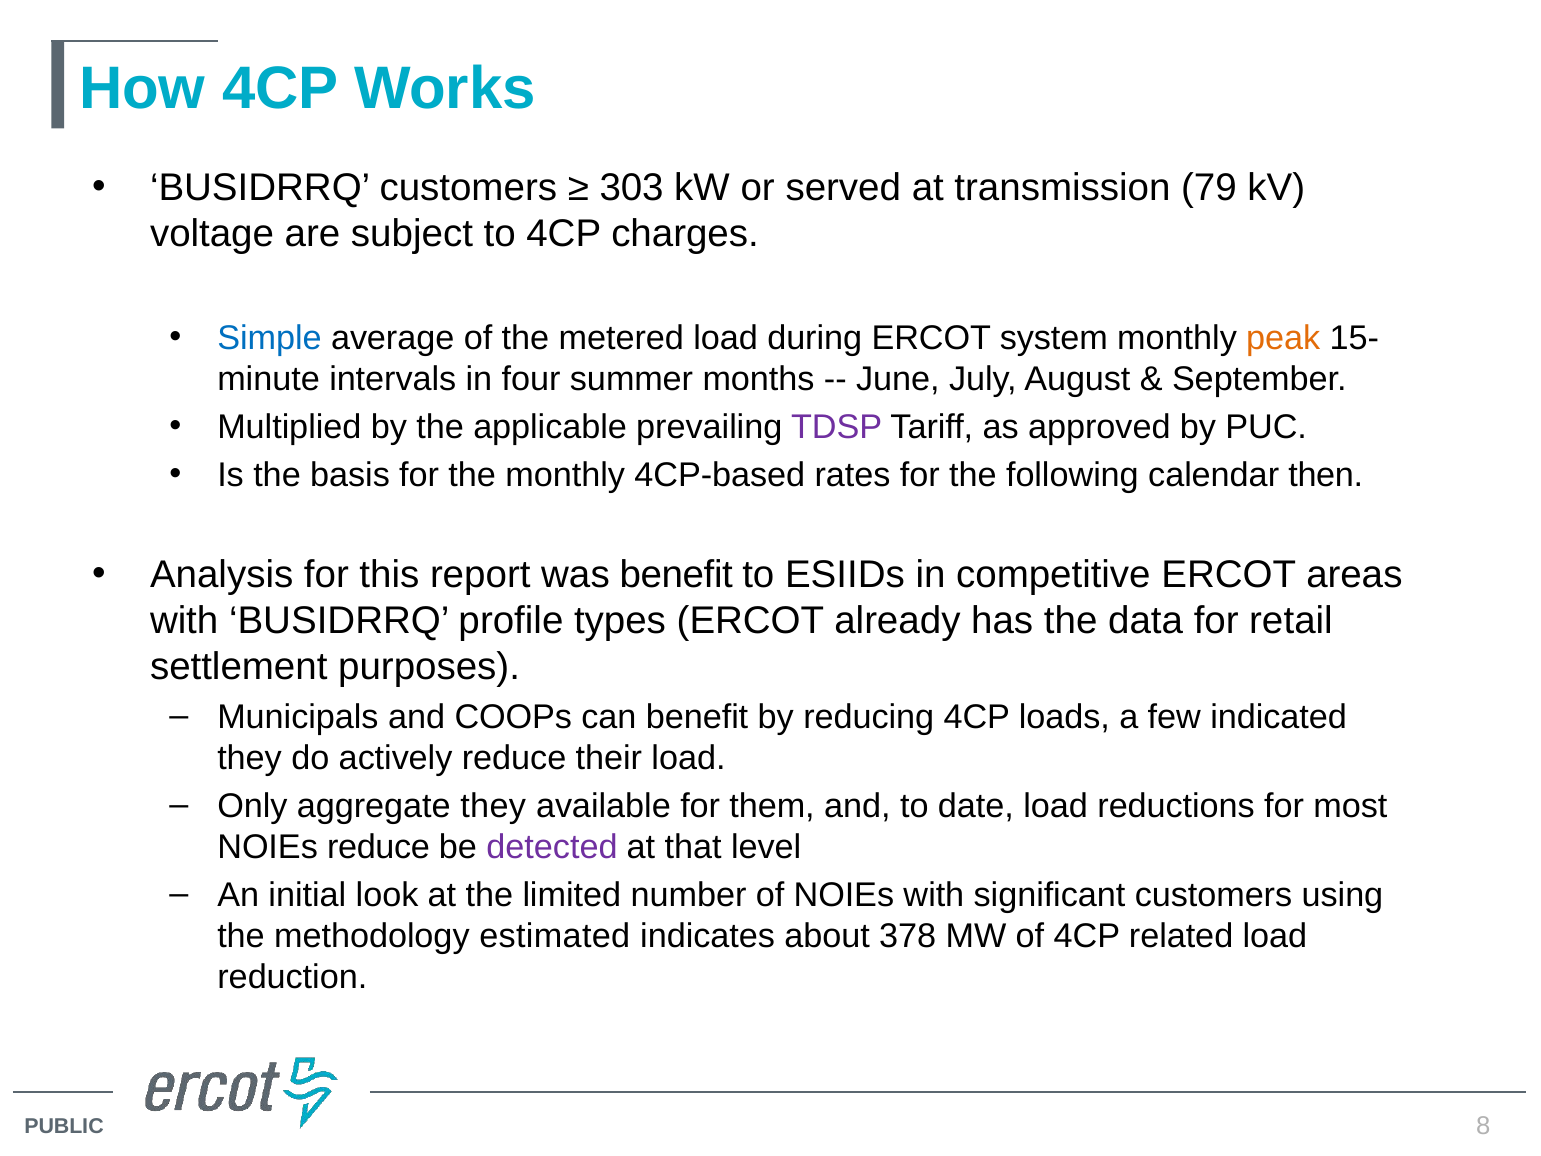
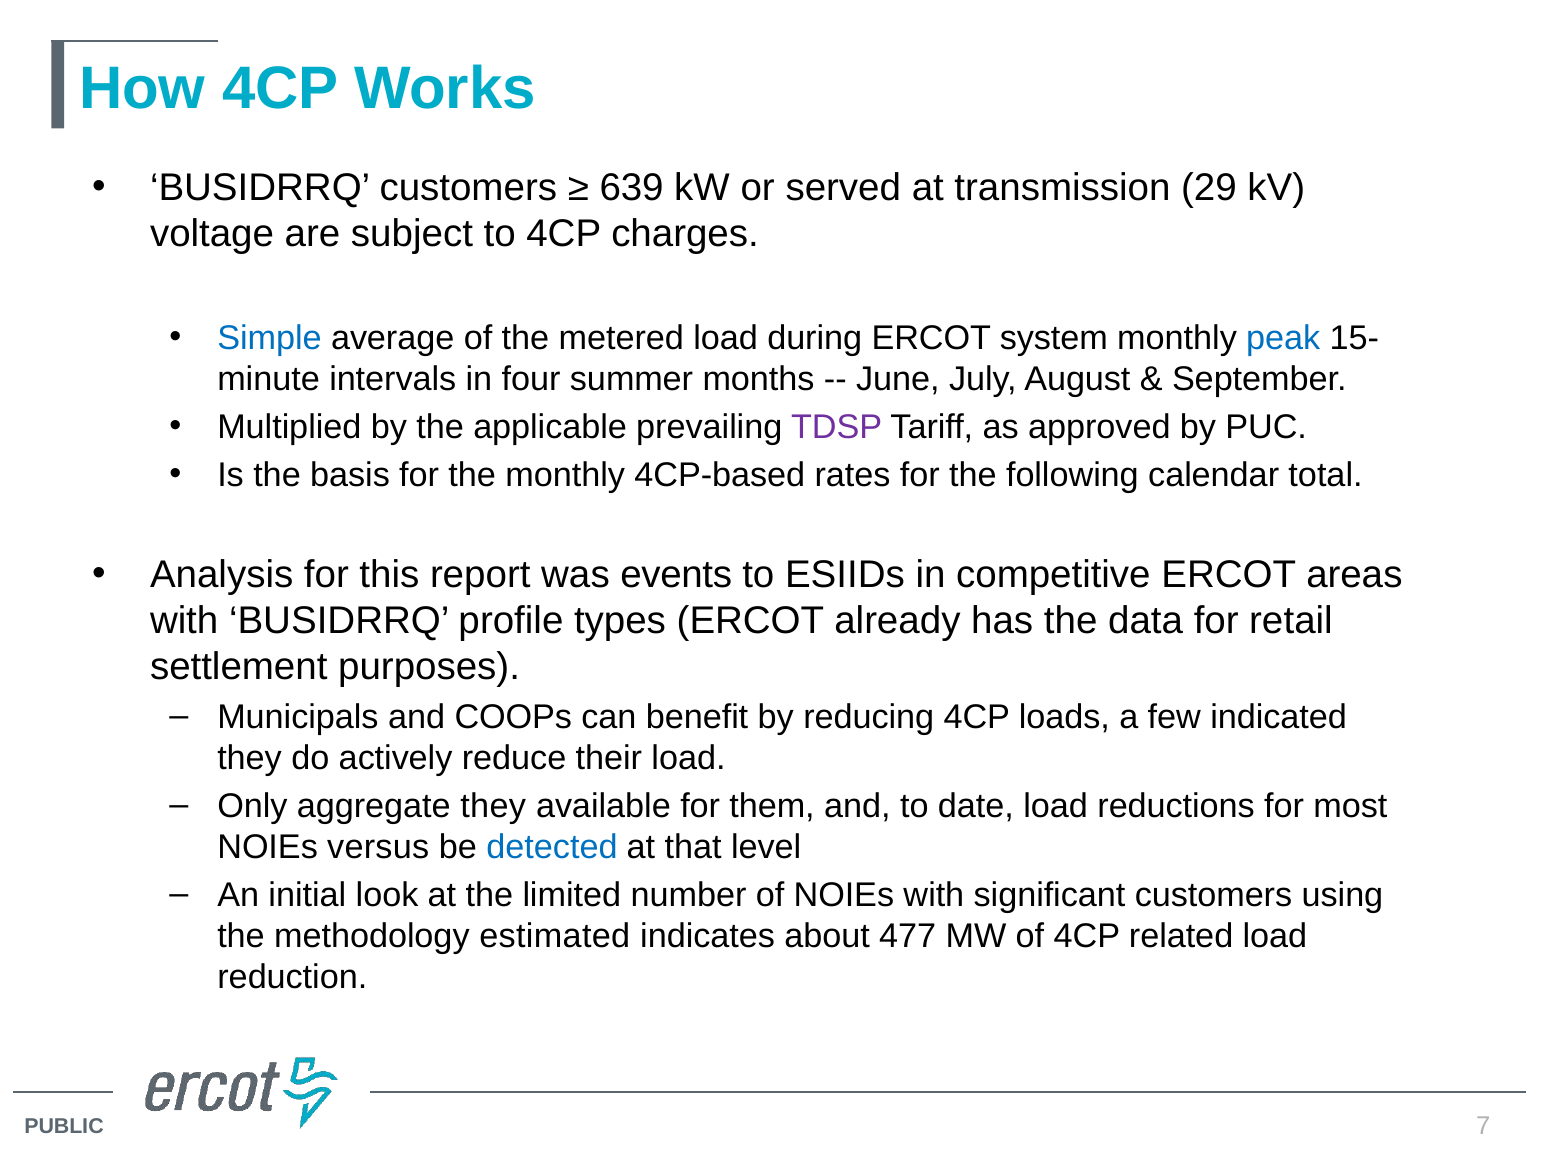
303: 303 -> 639
79: 79 -> 29
peak colour: orange -> blue
then: then -> total
was benefit: benefit -> events
NOIEs reduce: reduce -> versus
detected colour: purple -> blue
378: 378 -> 477
8: 8 -> 7
